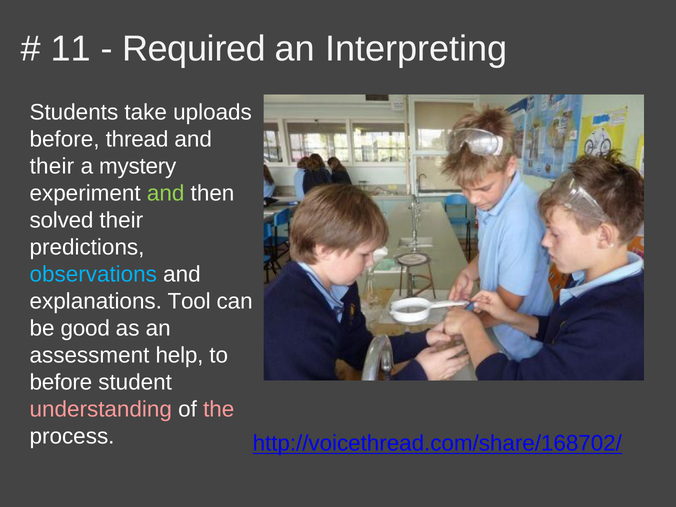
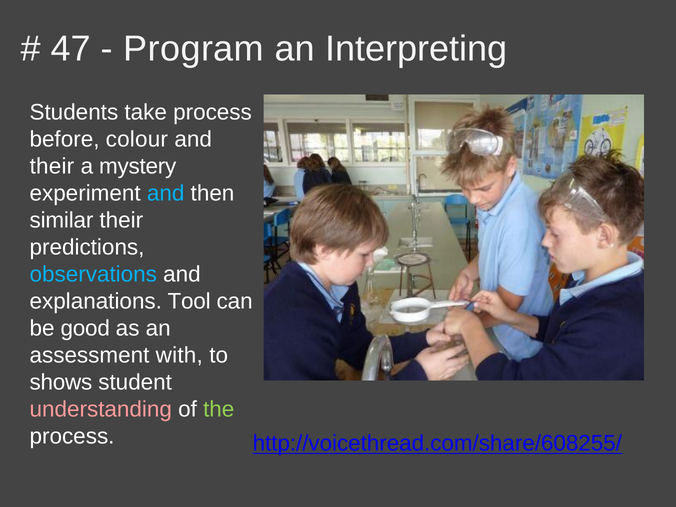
11: 11 -> 47
Required: Required -> Program
take uploads: uploads -> process
thread: thread -> colour
and at (166, 193) colour: light green -> light blue
solved: solved -> similar
help: help -> with
before at (61, 382): before -> shows
the colour: pink -> light green
http://voicethread.com/share/168702/: http://voicethread.com/share/168702/ -> http://voicethread.com/share/608255/
